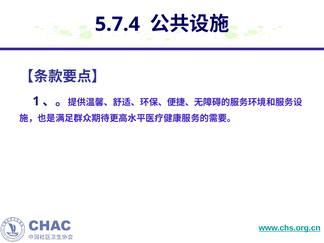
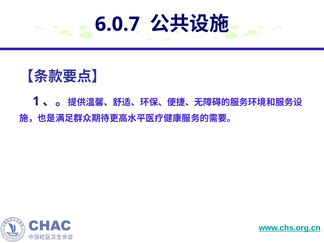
5.7.4: 5.7.4 -> 6.0.7
